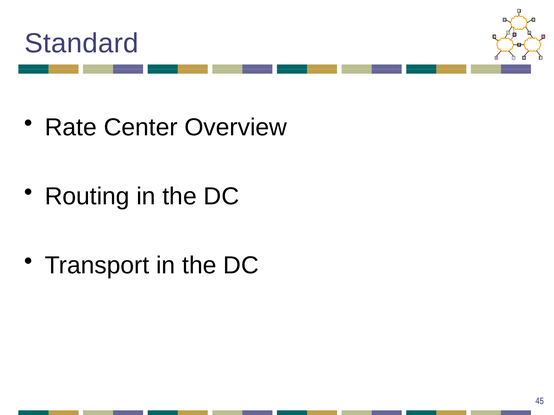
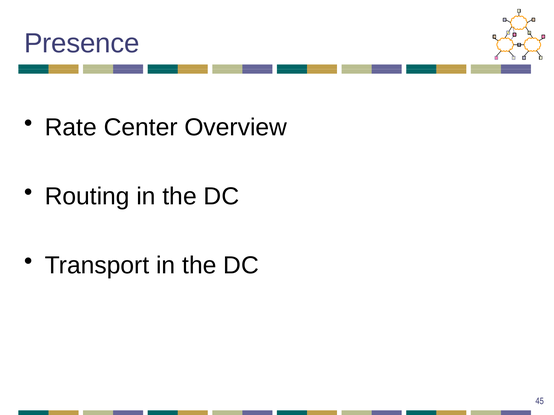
Standard: Standard -> Presence
